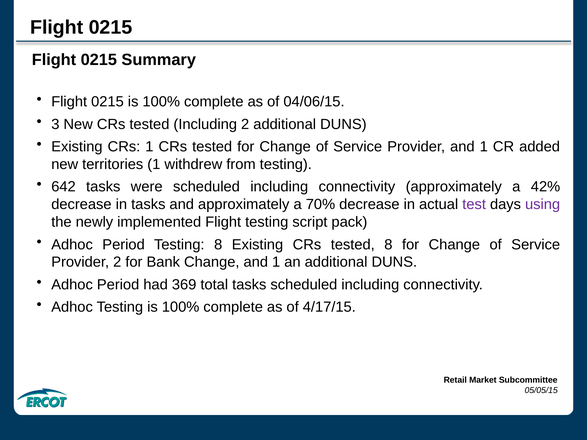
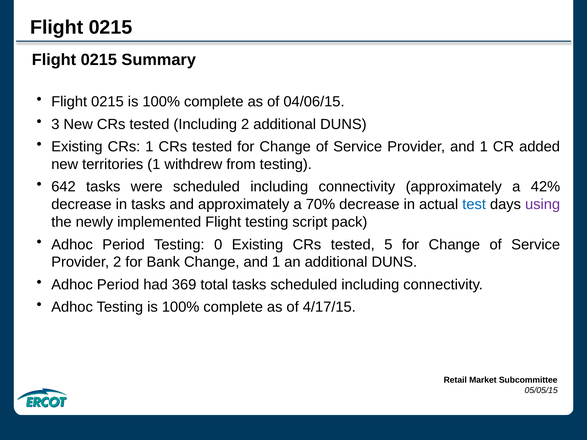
test colour: purple -> blue
Testing 8: 8 -> 0
tested 8: 8 -> 5
